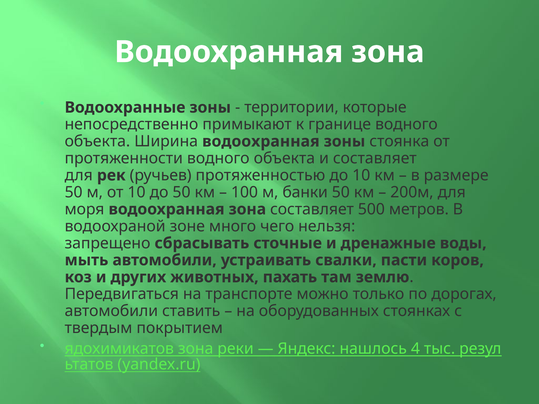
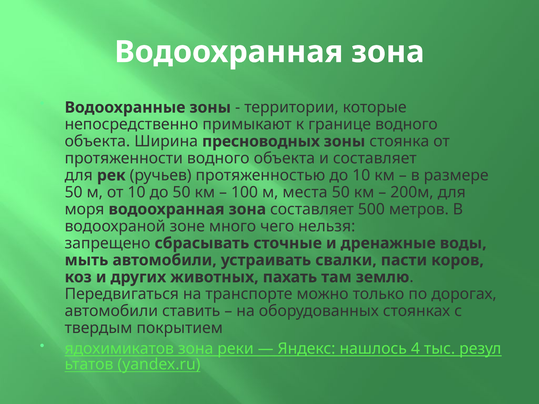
Ширина водоохранная: водоохранная -> пресноводных
банки: банки -> места
